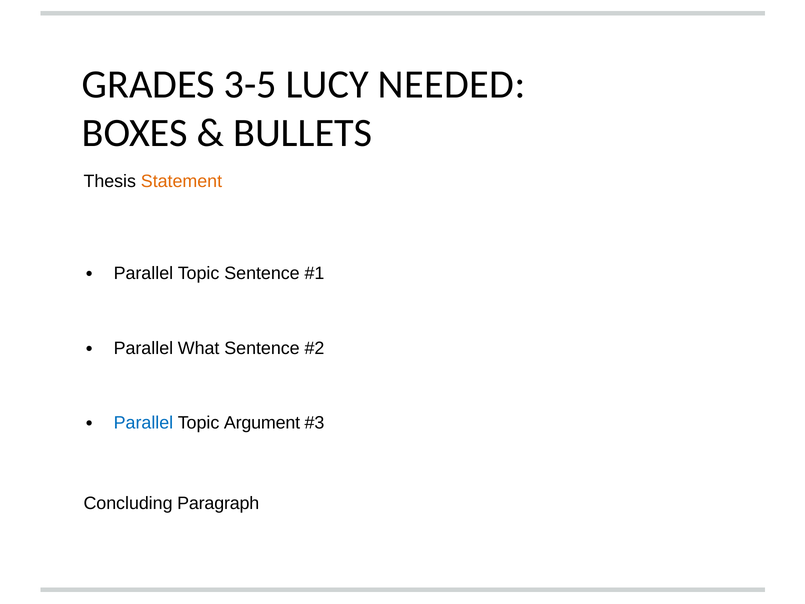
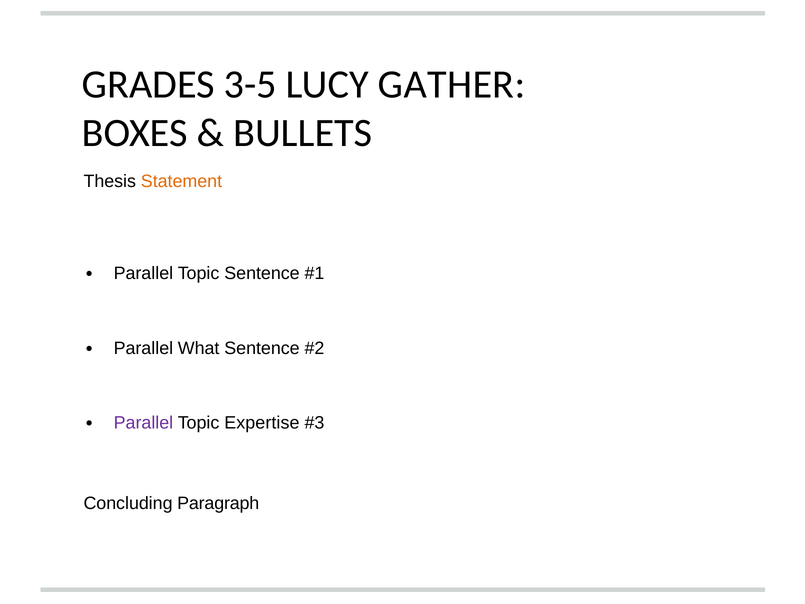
NEEDED: NEEDED -> GATHER
Parallel at (143, 423) colour: blue -> purple
Argument: Argument -> Expertise
